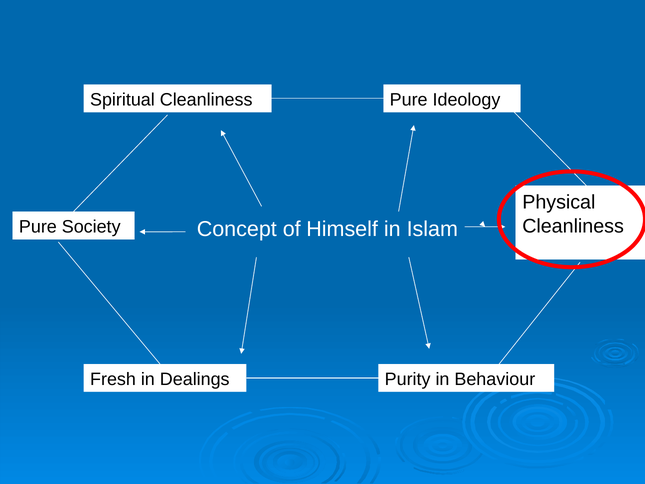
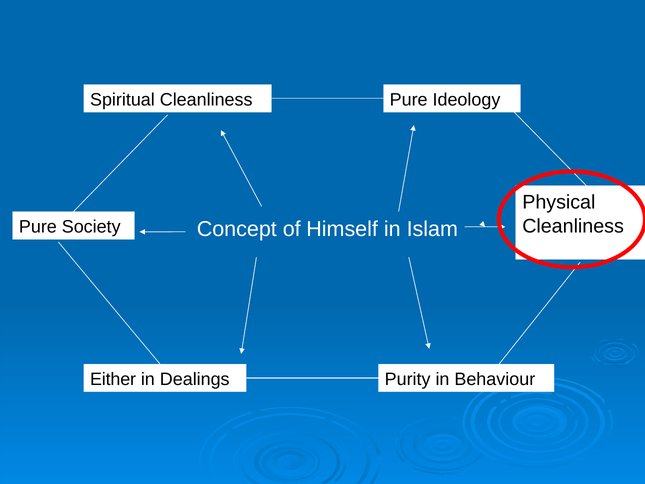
Fresh: Fresh -> Either
